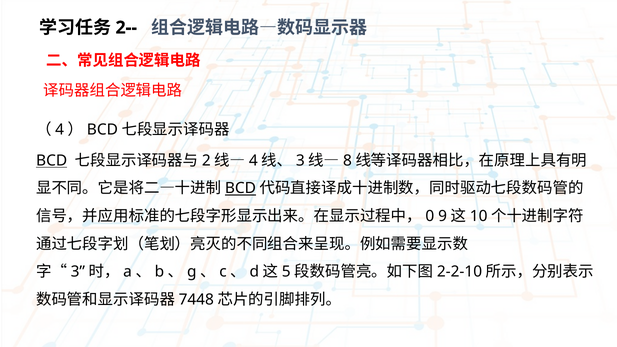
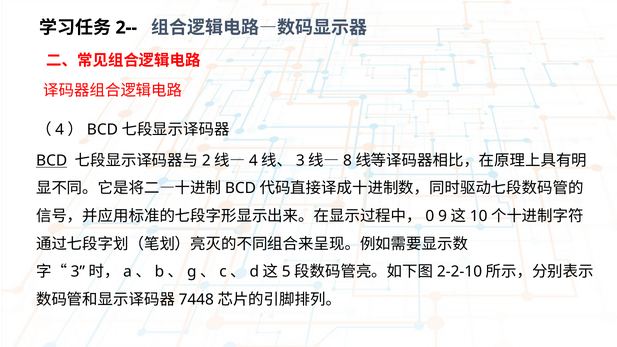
BCD at (240, 188) underline: present -> none
